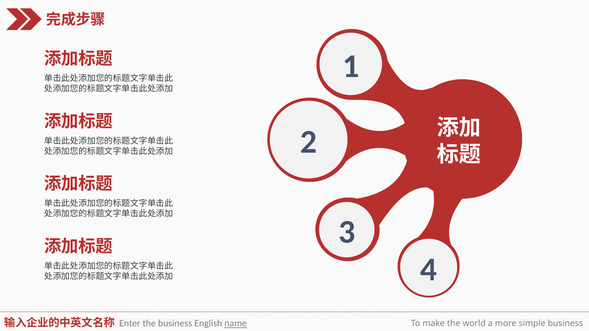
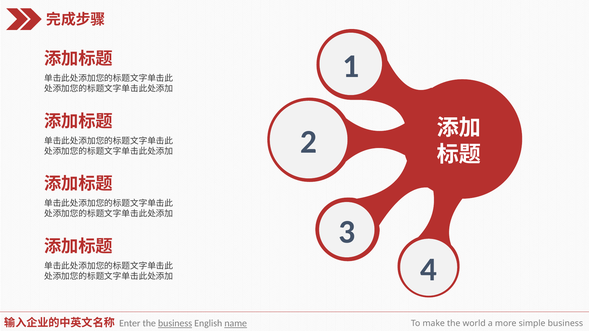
business at (175, 324) underline: none -> present
